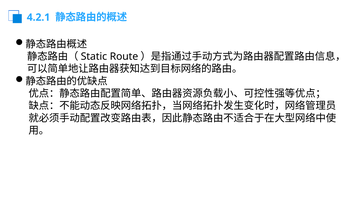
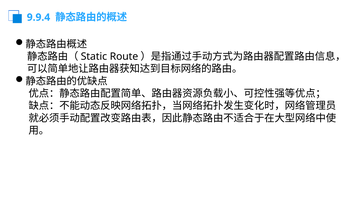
4.2.1: 4.2.1 -> 9.9.4
